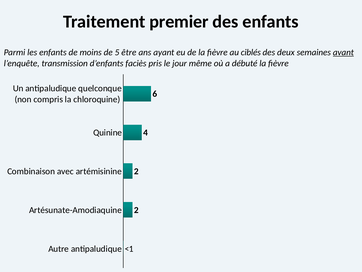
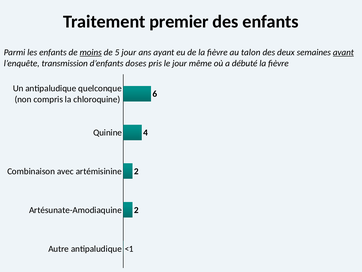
moins underline: none -> present
5 être: être -> jour
ciblés: ciblés -> talon
faciès: faciès -> doses
